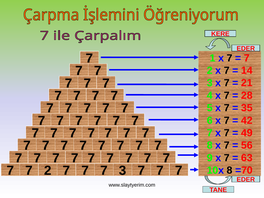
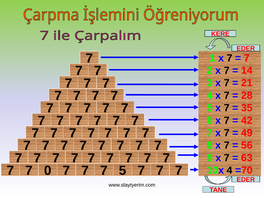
2 at (48, 171): 2 -> 0
3 at (123, 171): 3 -> 5
10x 8: 8 -> 4
